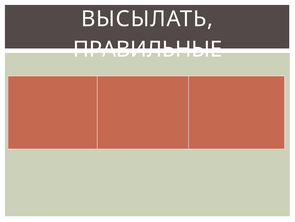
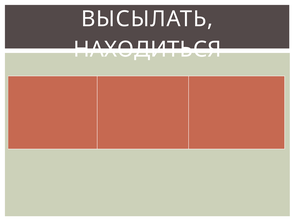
ПРАВИЛЬНЫЕ: ПРАВИЛЬНЫЕ -> НАХОДИТЬСЯ
